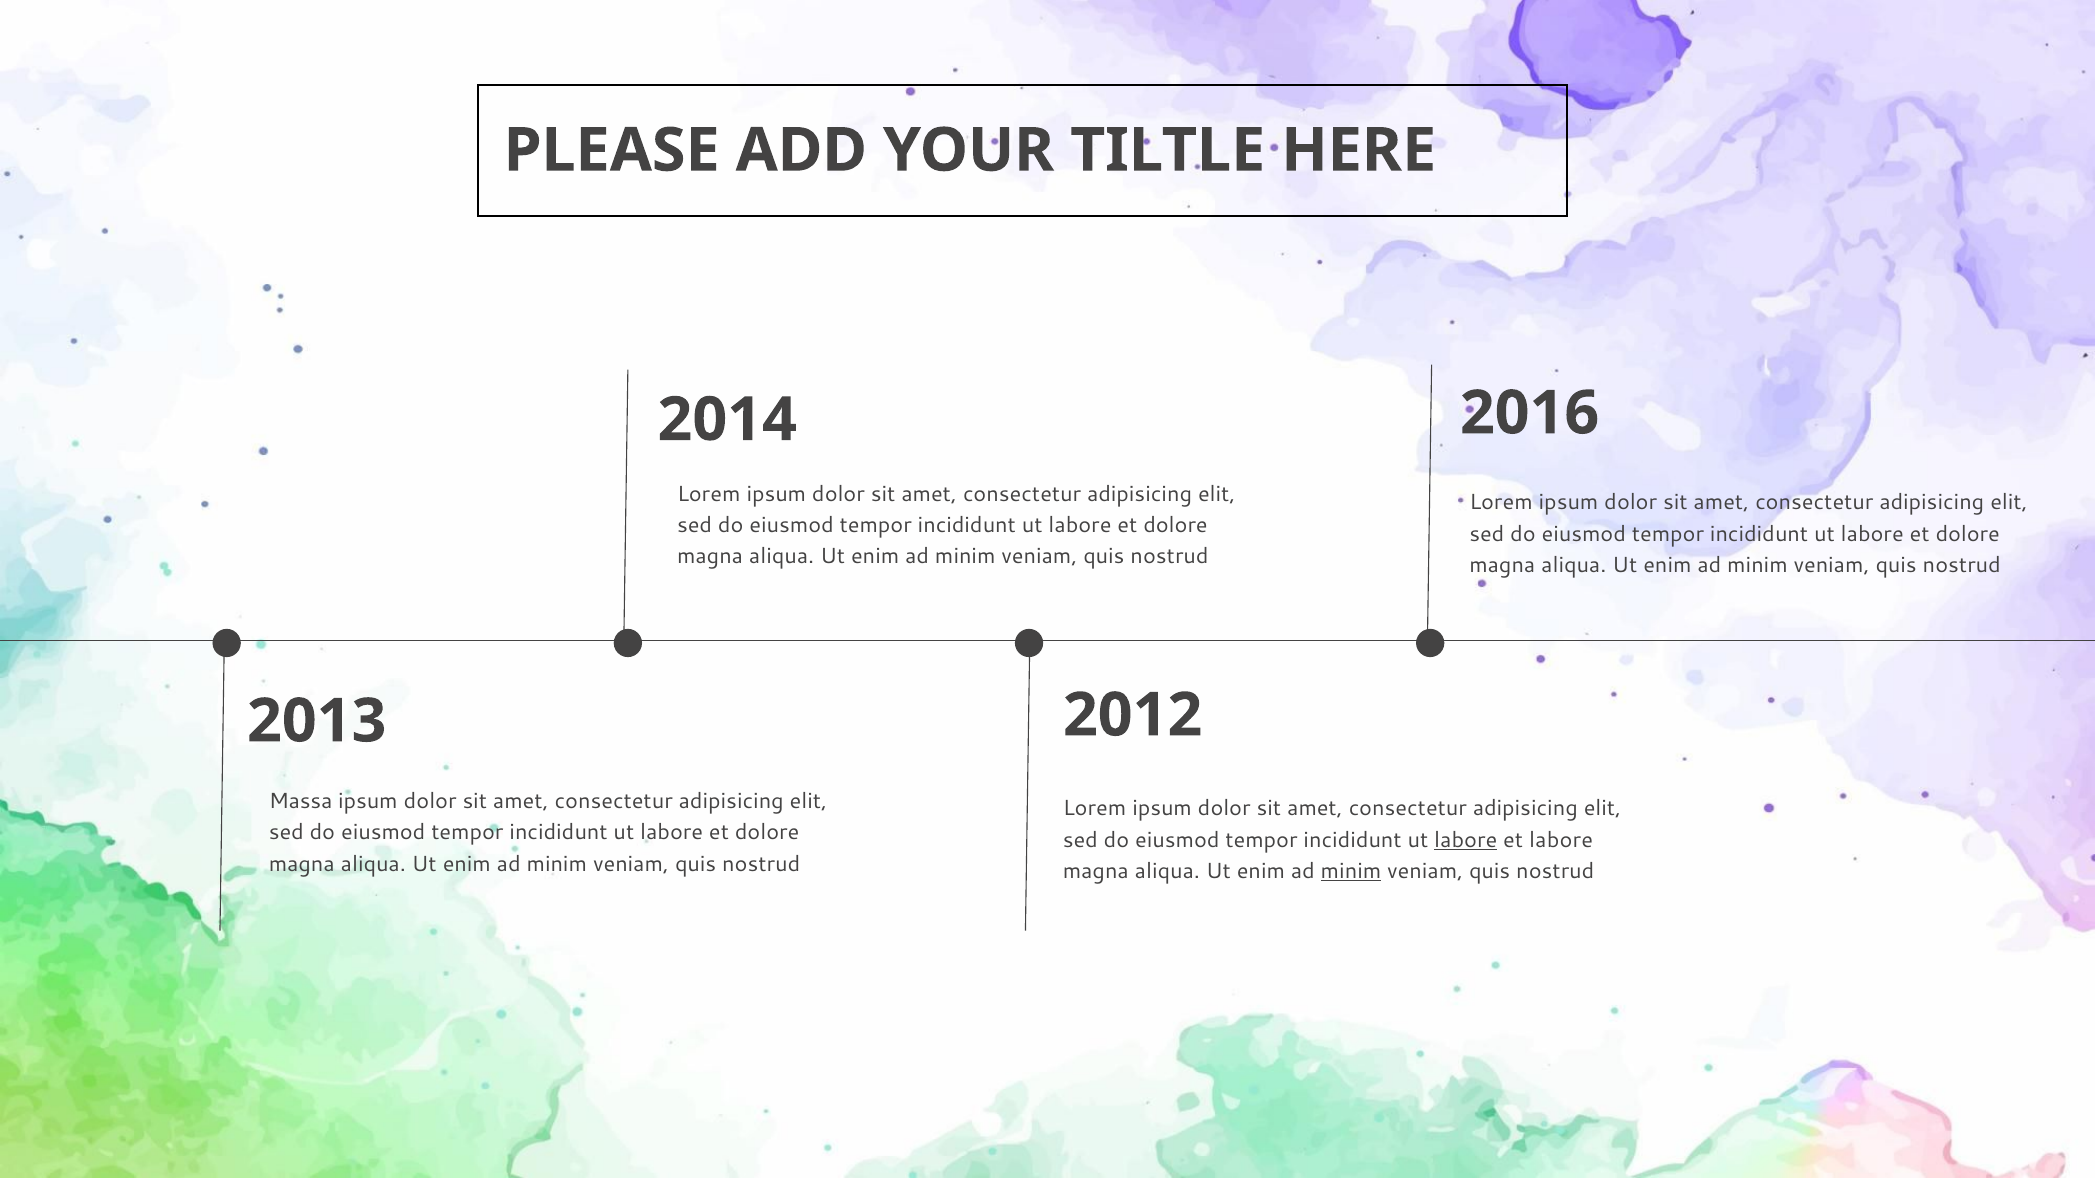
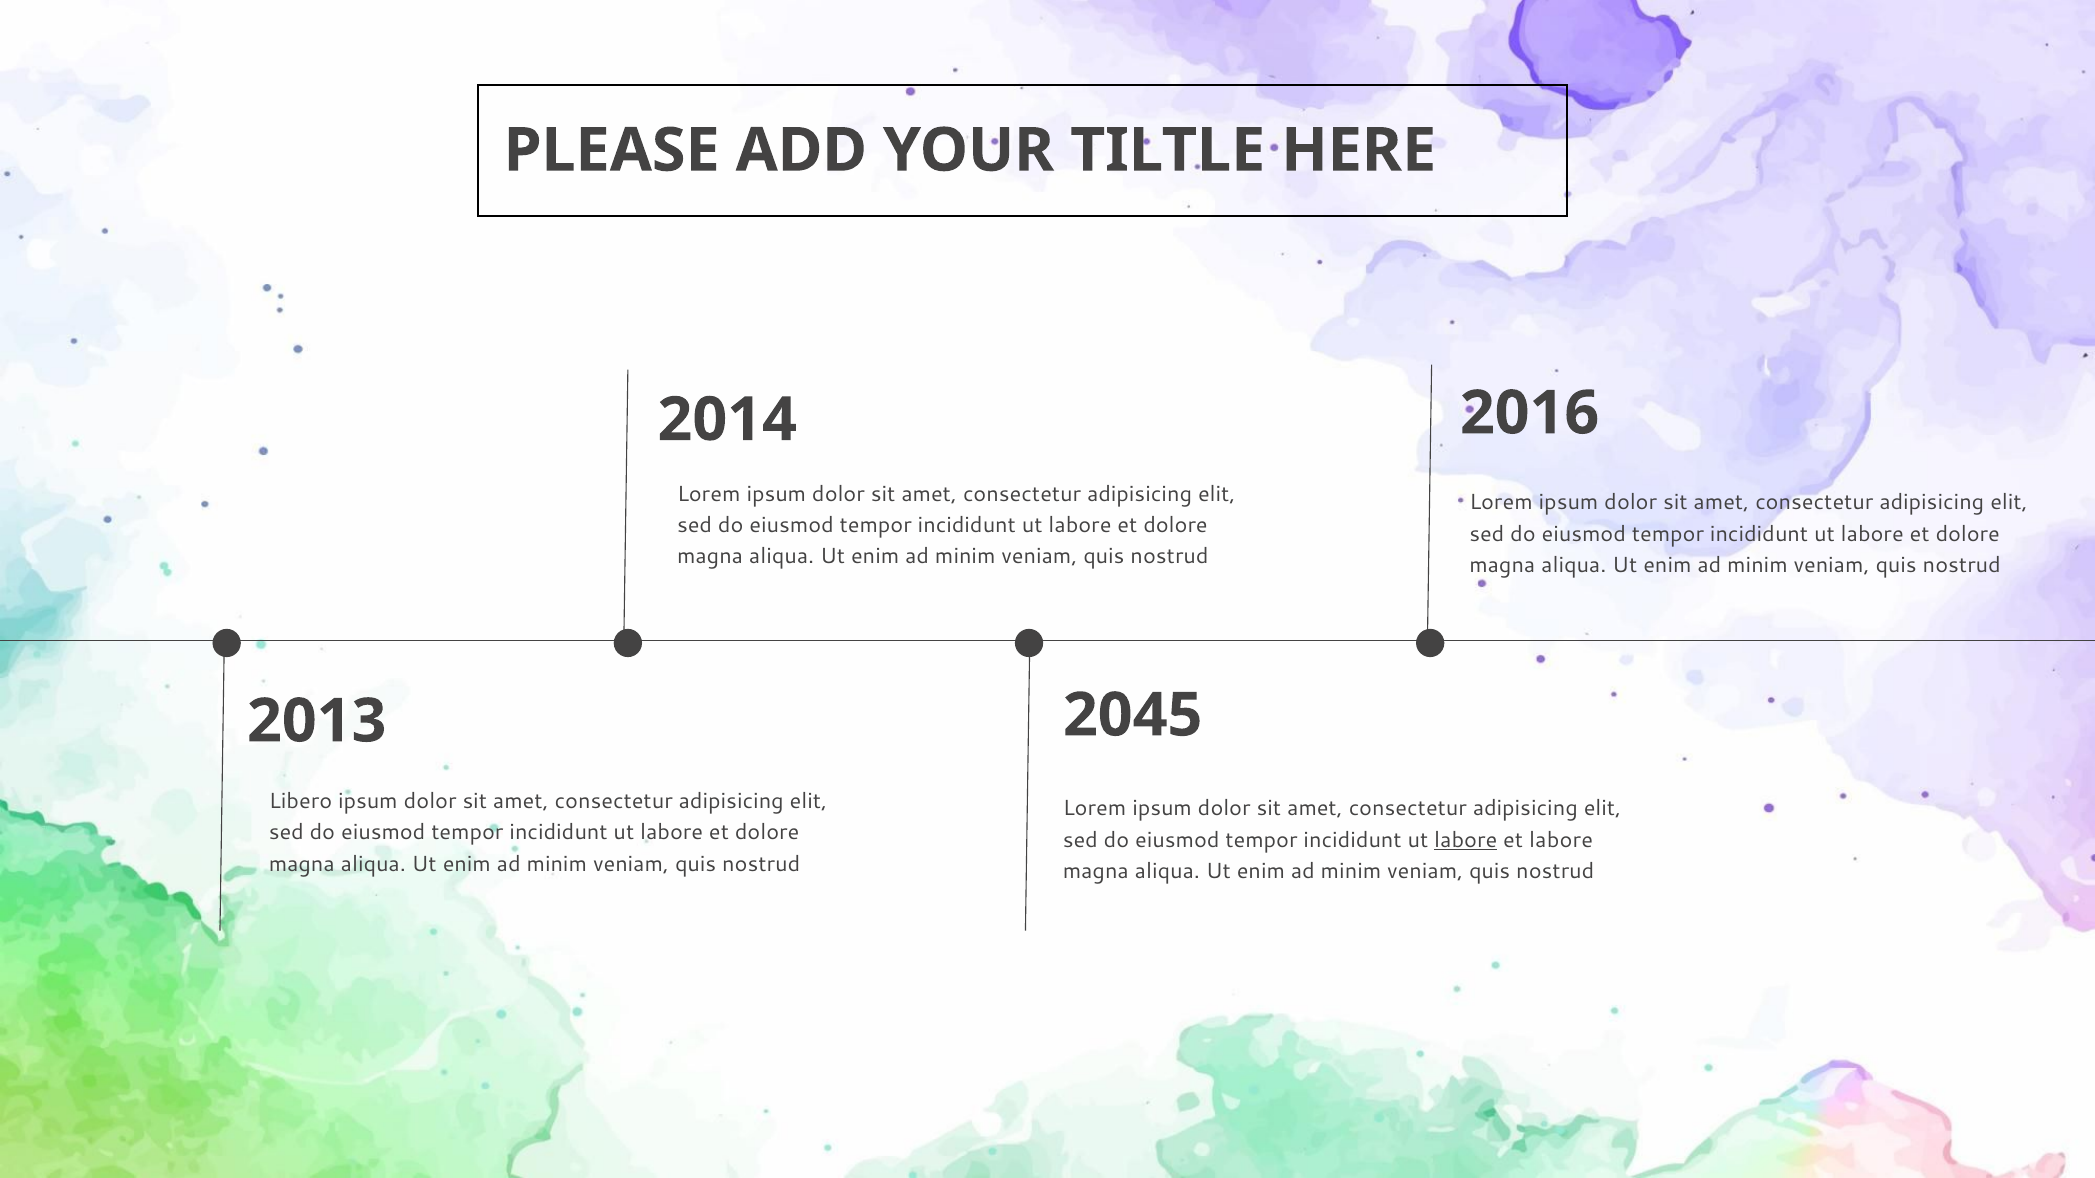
2012: 2012 -> 2045
Massa: Massa -> Libero
minim at (1351, 872) underline: present -> none
